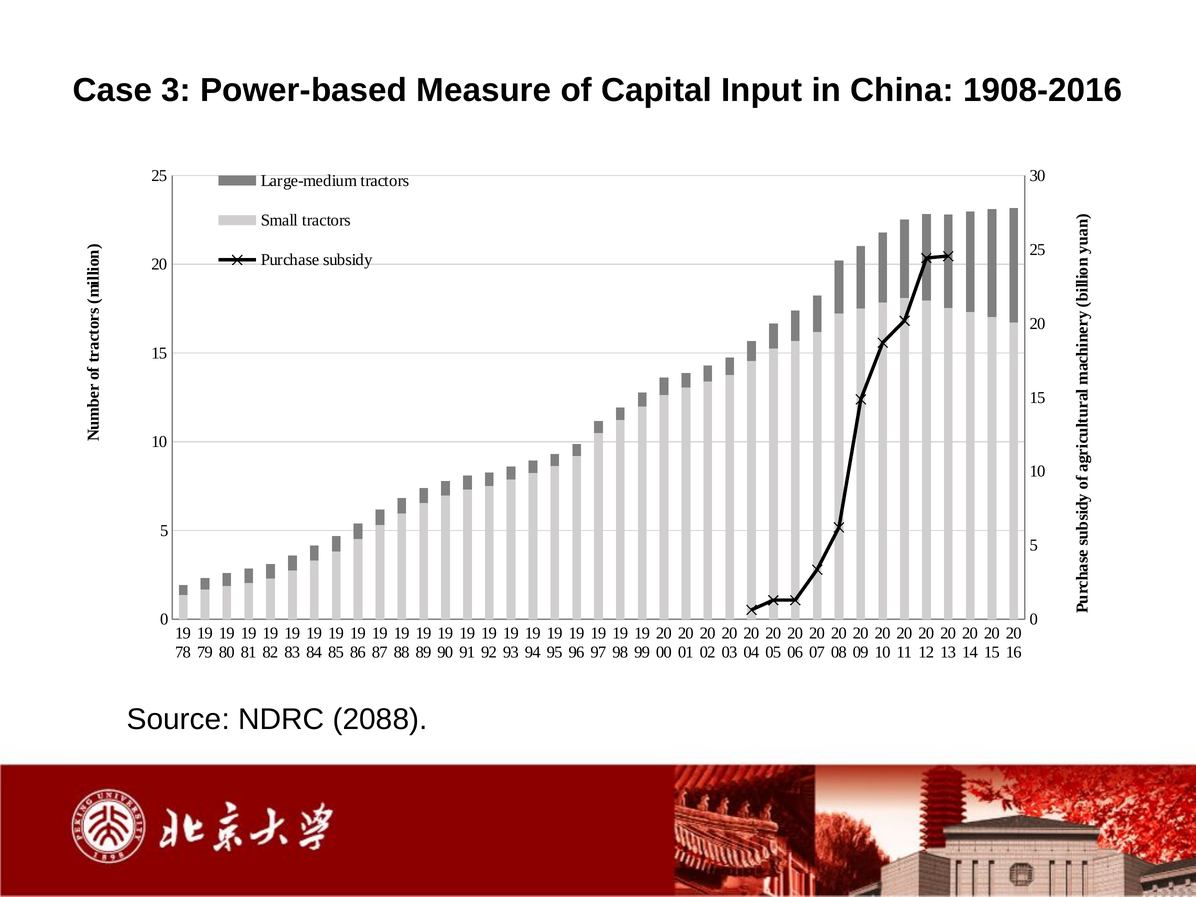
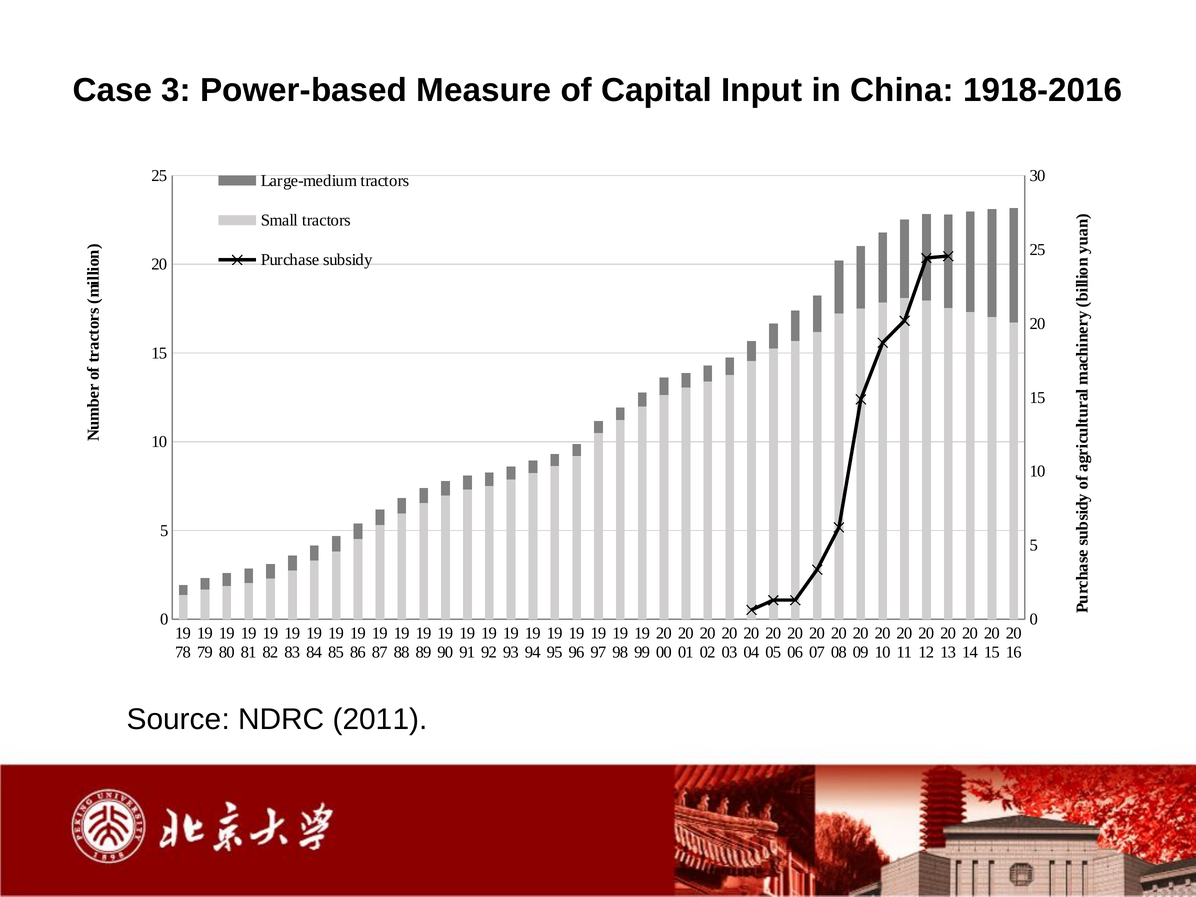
1908-2016: 1908-2016 -> 1918-2016
2088: 2088 -> 2011
